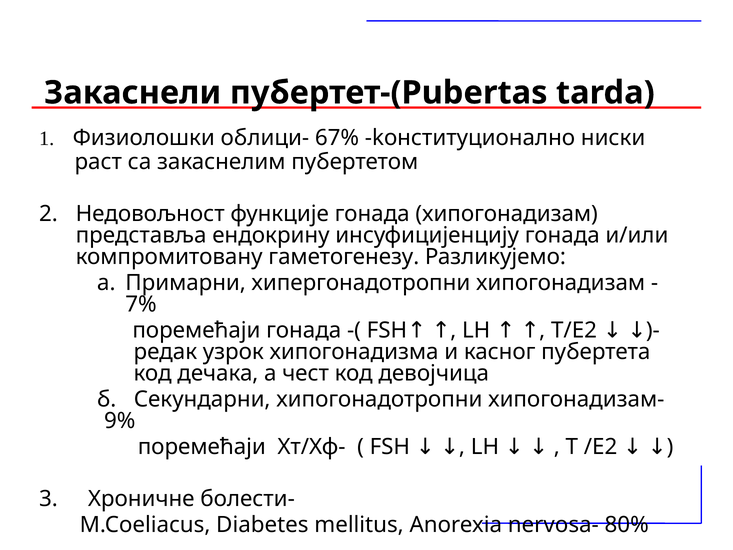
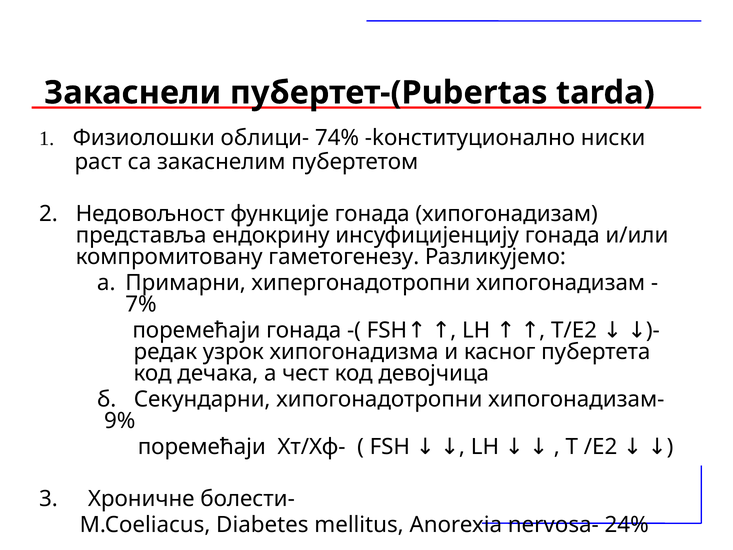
67%: 67% -> 74%
80%: 80% -> 24%
